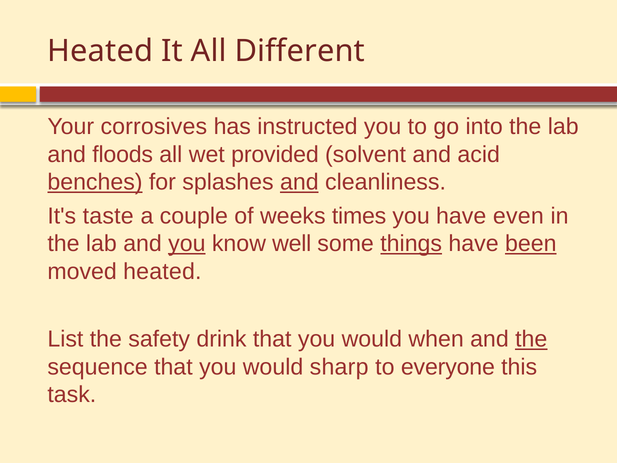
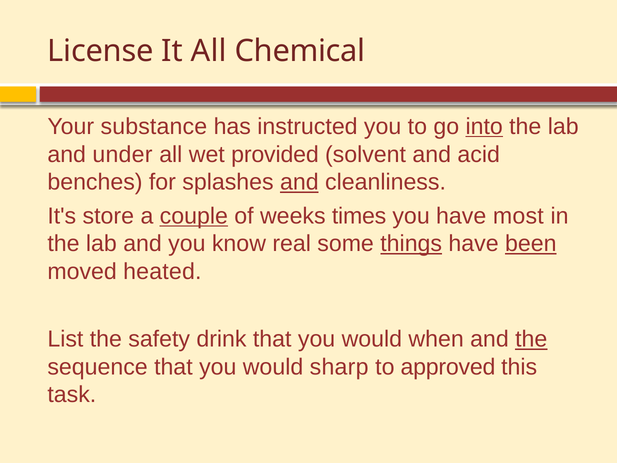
Heated at (100, 51): Heated -> License
Different: Different -> Chemical
corrosives: corrosives -> substance
into underline: none -> present
floods: floods -> under
benches underline: present -> none
taste: taste -> store
couple underline: none -> present
even: even -> most
you at (187, 244) underline: present -> none
well: well -> real
everyone: everyone -> approved
